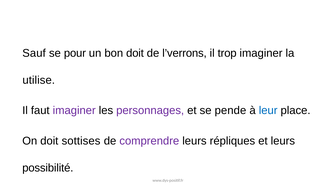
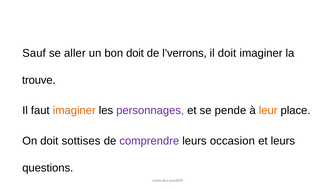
pour: pour -> aller
il trop: trop -> doit
utilise: utilise -> trouve
imaginer at (74, 111) colour: purple -> orange
leur colour: blue -> orange
répliques: répliques -> occasion
possibilité: possibilité -> questions
